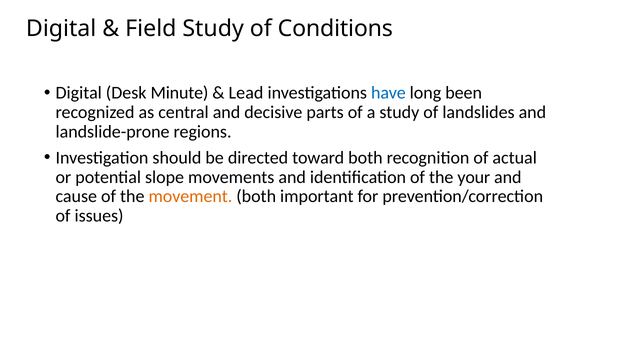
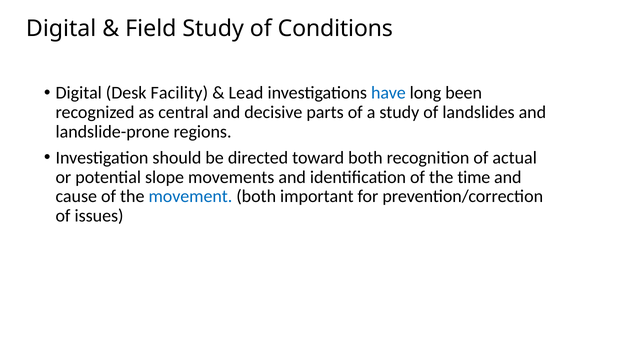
Minute: Minute -> Facility
your: your -> time
movement colour: orange -> blue
